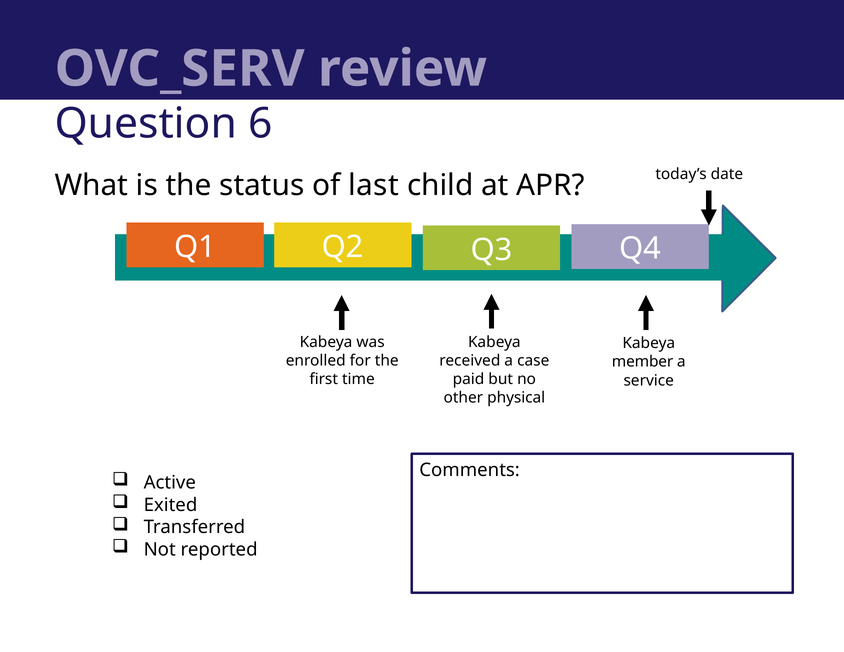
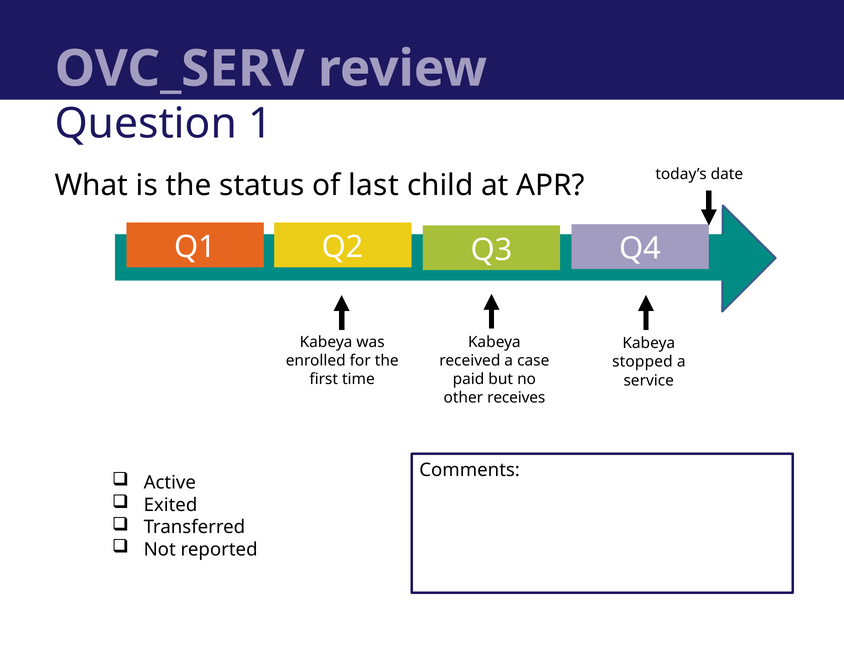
6: 6 -> 1
member: member -> stopped
physical: physical -> receives
